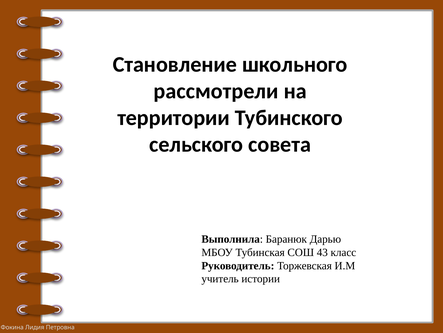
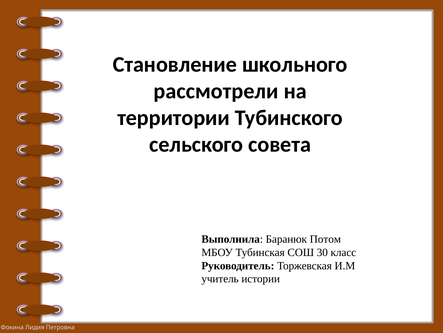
Дарью: Дарью -> Потом
43: 43 -> 30
